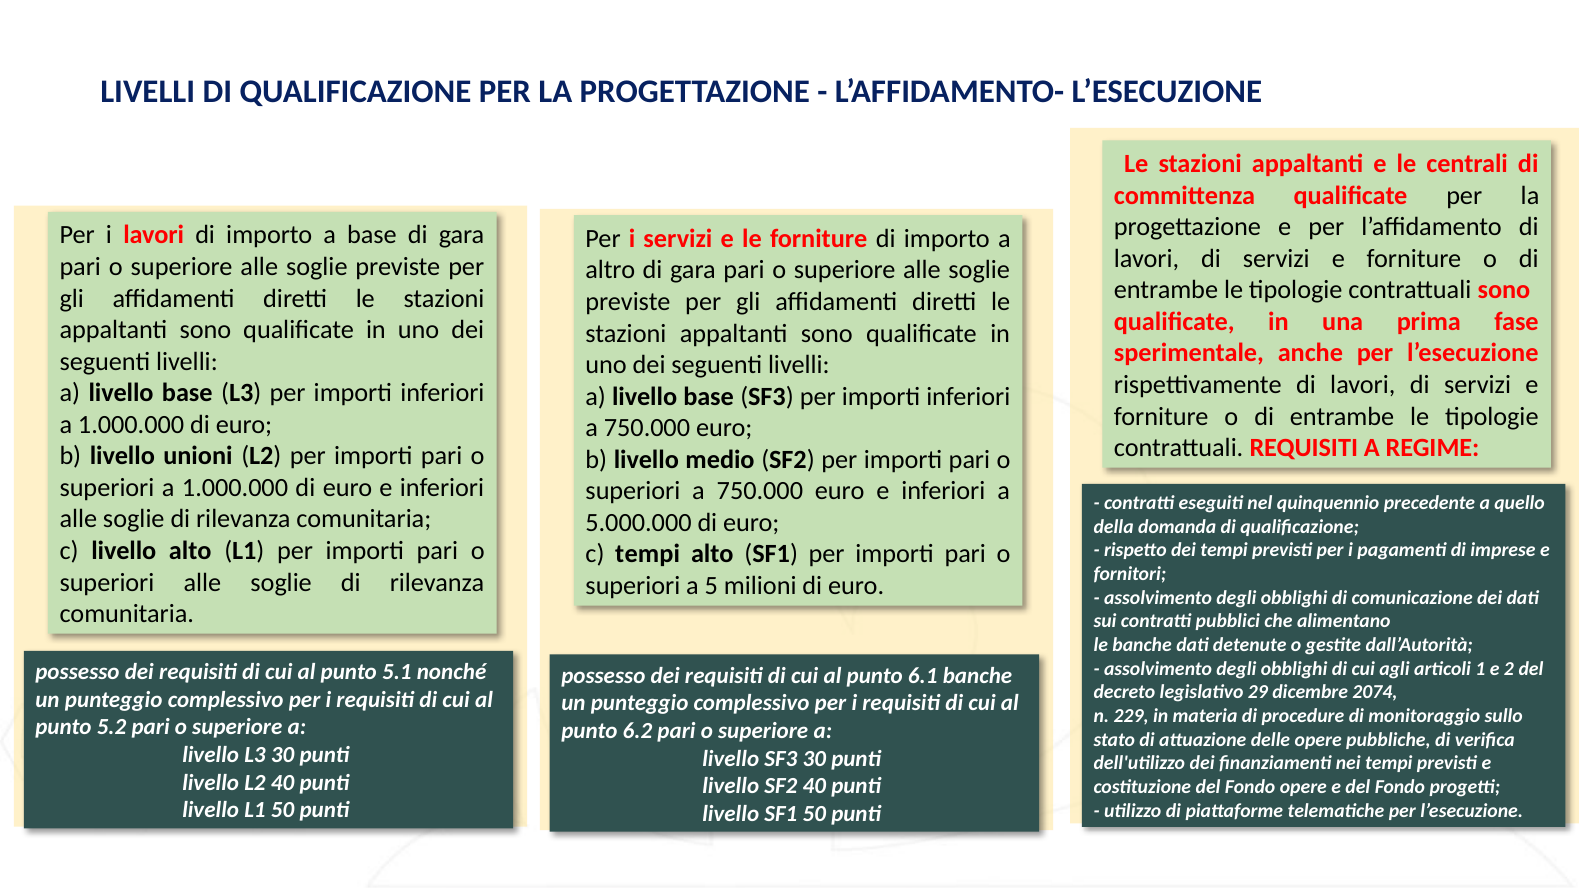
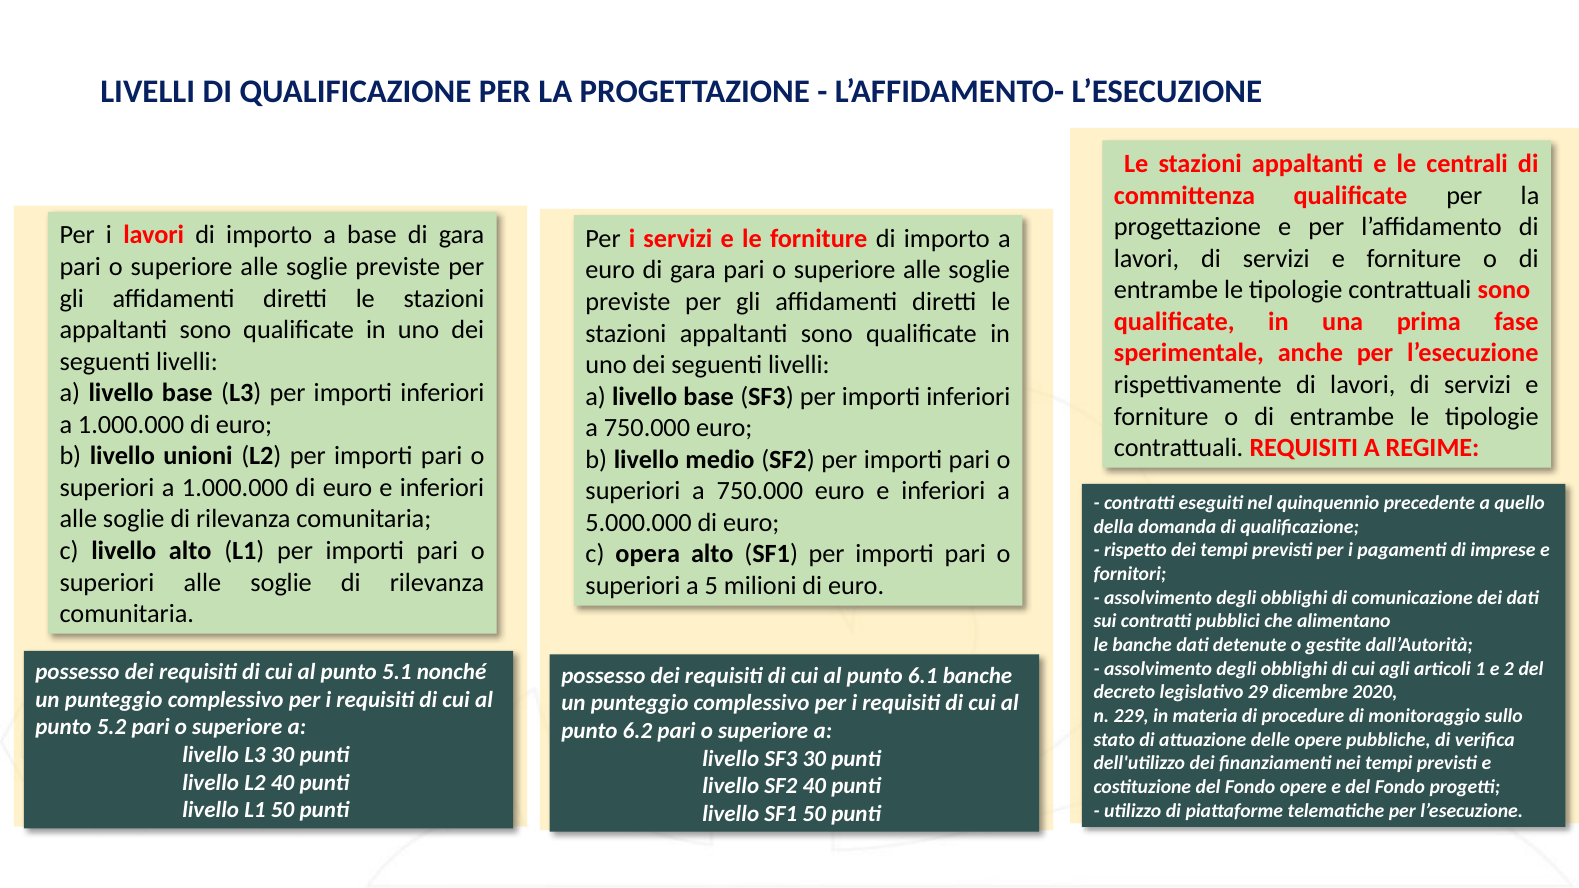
altro at (610, 270): altro -> euro
c tempi: tempi -> opera
2074: 2074 -> 2020
